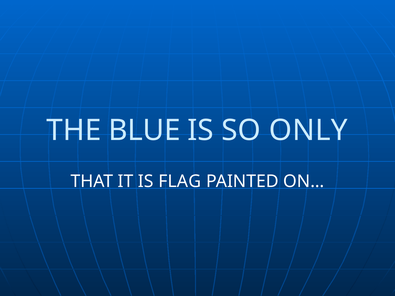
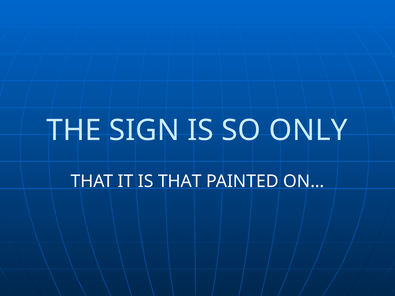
BLUE: BLUE -> SIGN
IS FLAG: FLAG -> THAT
